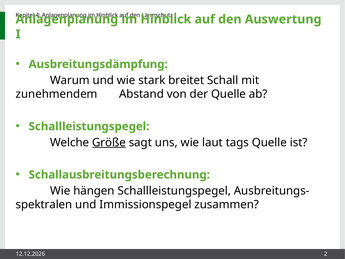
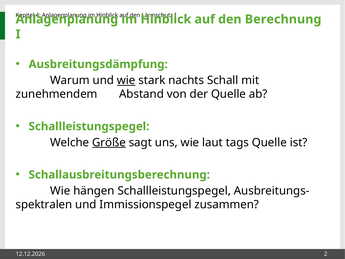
Auswertung: Auswertung -> Berechnung
wie at (126, 80) underline: none -> present
breitet: breitet -> nachts
